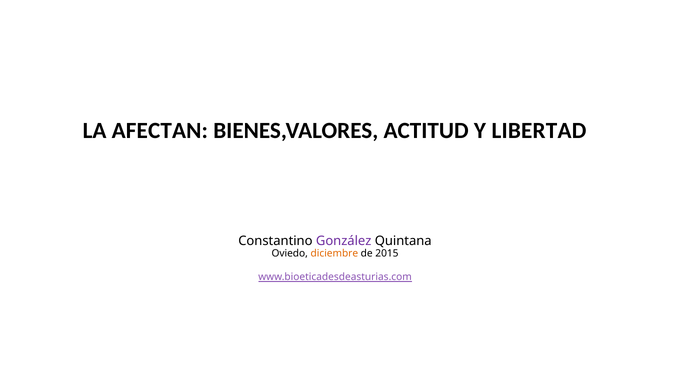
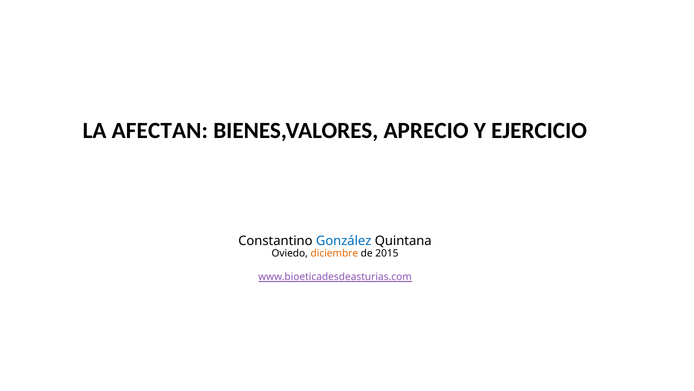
ACTITUD: ACTITUD -> APRECIO
LIBERTAD: LIBERTAD -> EJERCICIO
González colour: purple -> blue
